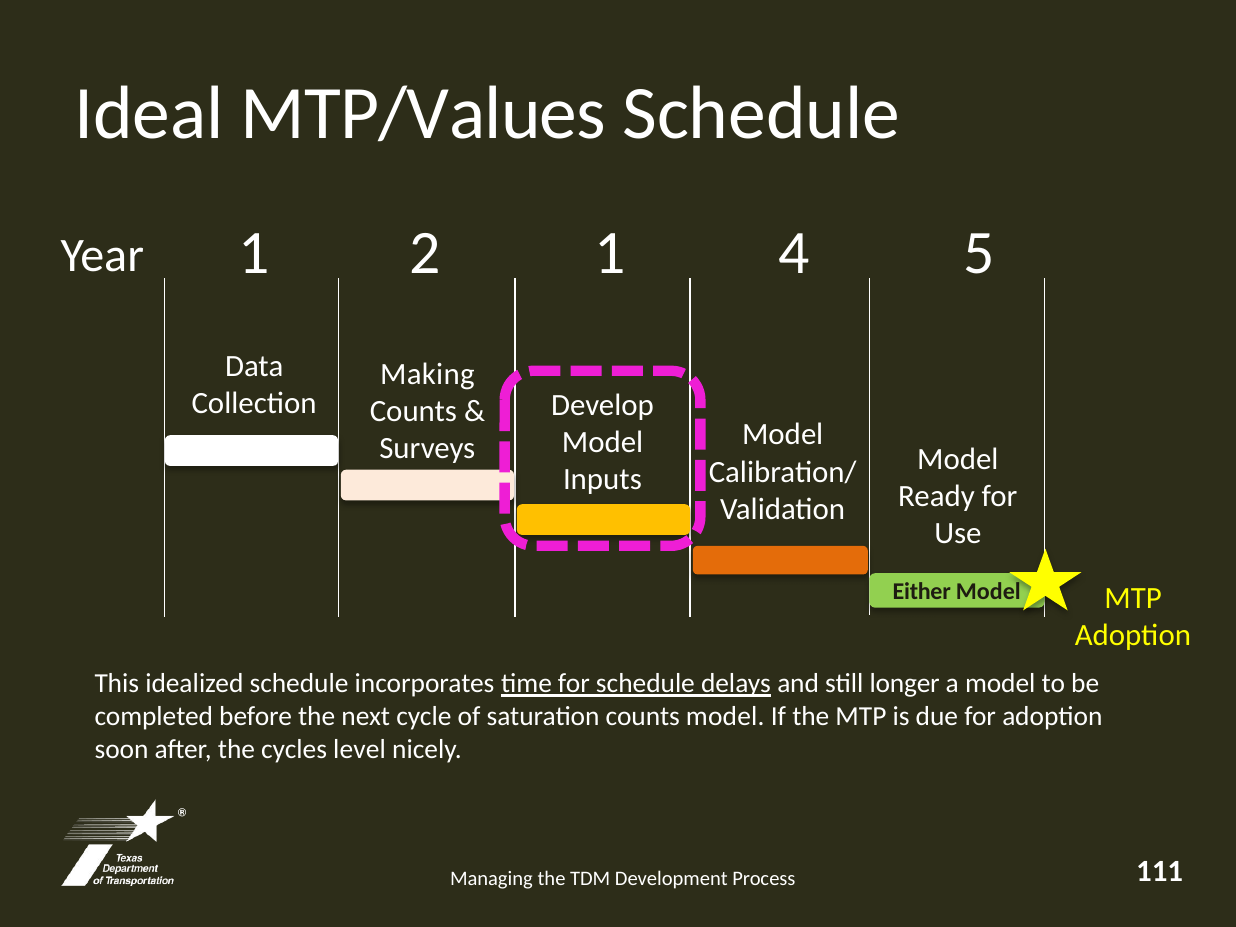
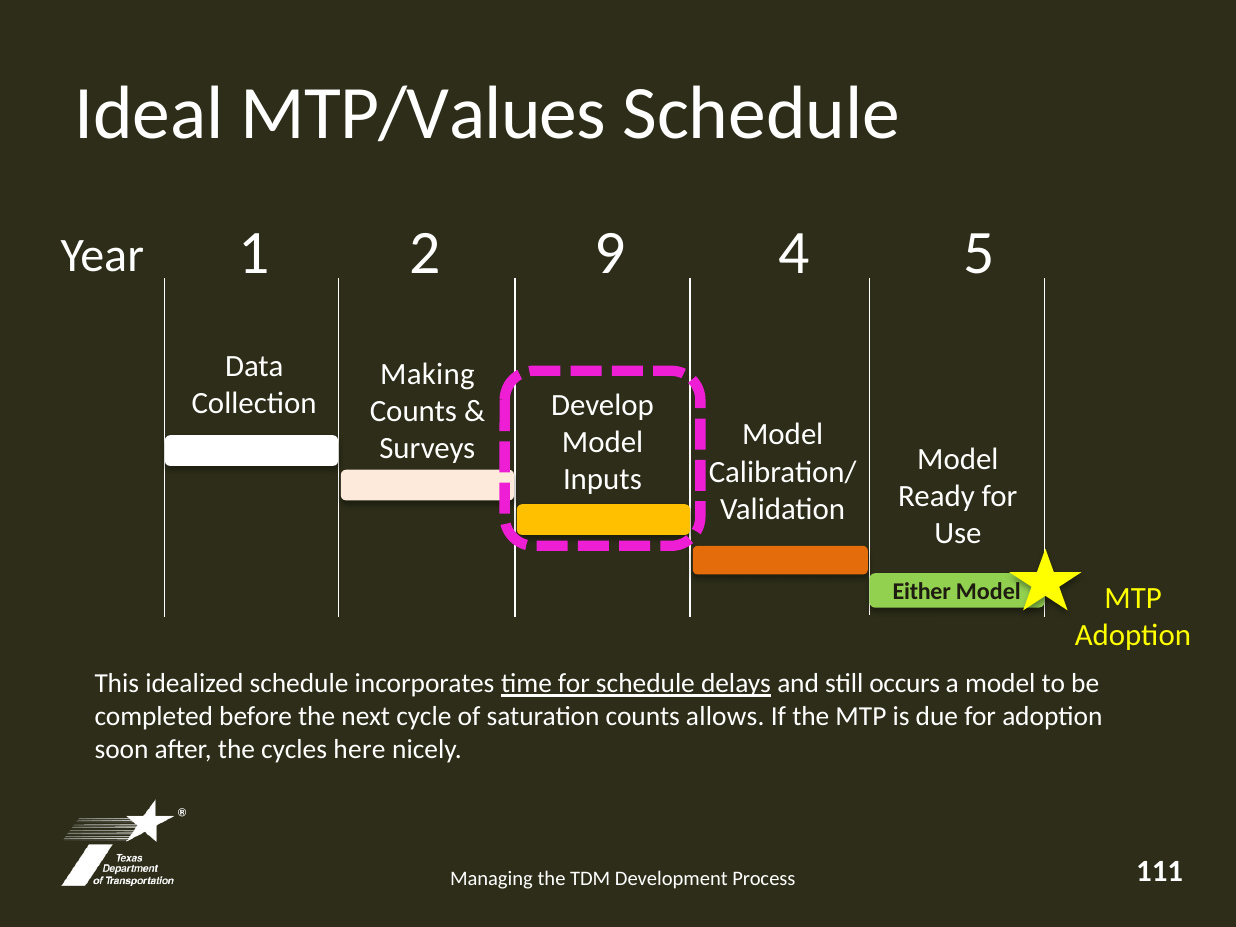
2 1: 1 -> 9
longer: longer -> occurs
counts model: model -> allows
level: level -> here
